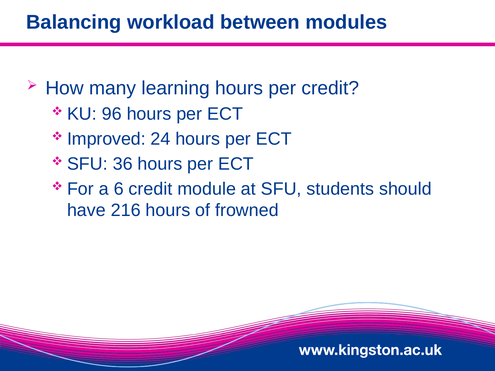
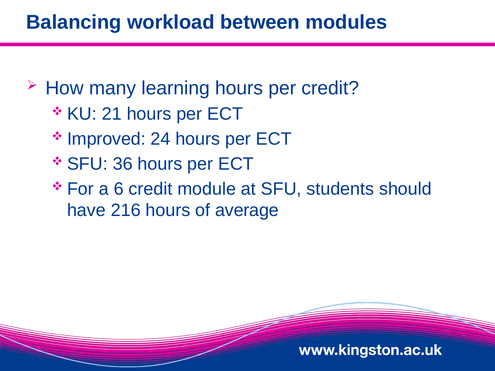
96: 96 -> 21
frowned: frowned -> average
